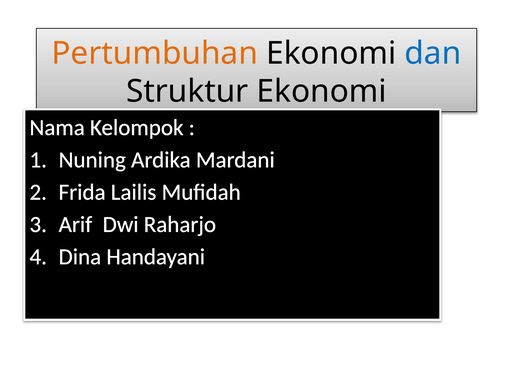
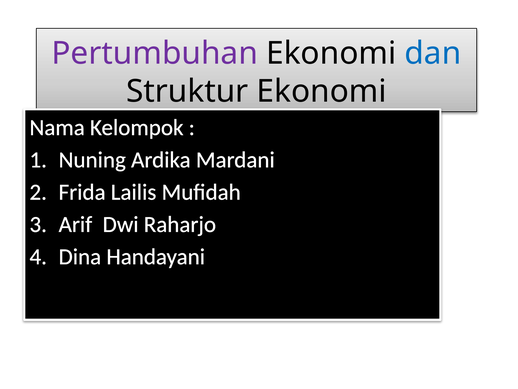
Pertumbuhan colour: orange -> purple
